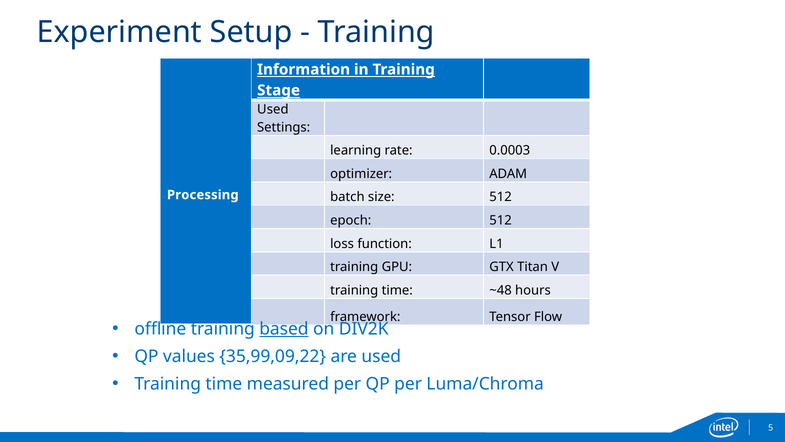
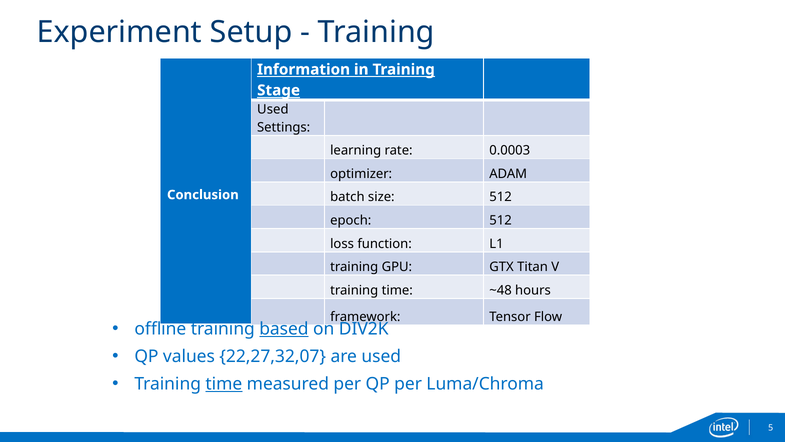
Processing: Processing -> Conclusion
35,99,09,22: 35,99,09,22 -> 22,27,32,07
time at (224, 384) underline: none -> present
